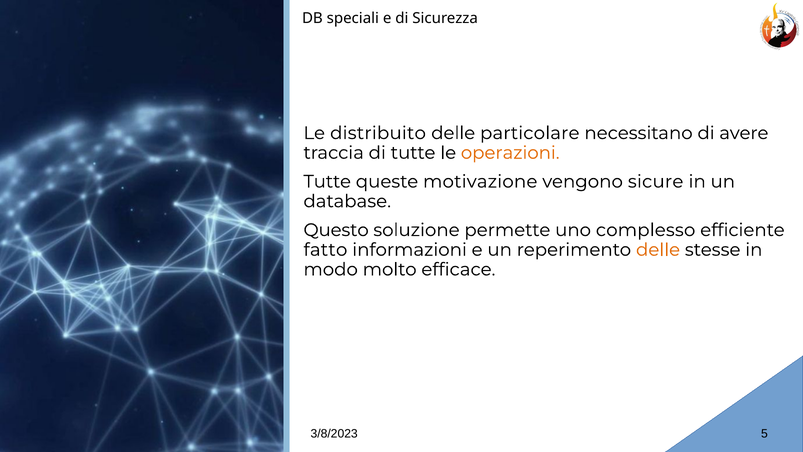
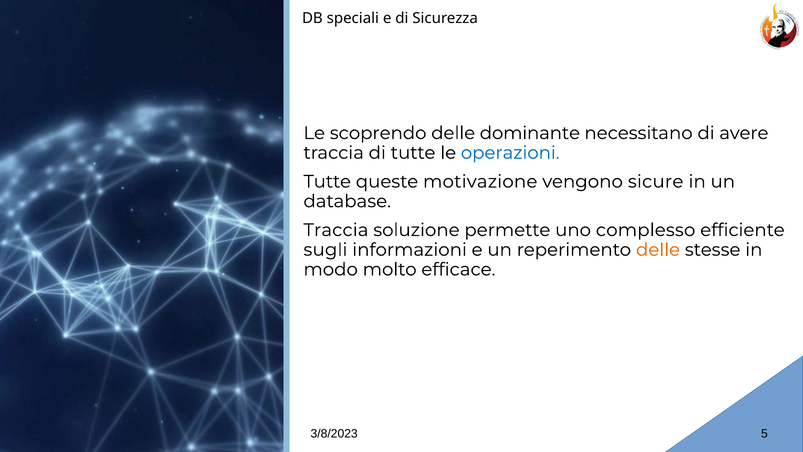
distribuito: distribuito -> scoprendo
particolare: particolare -> dominante
operazioni colour: orange -> blue
Questo at (336, 230): Questo -> Traccia
fatto: fatto -> sugli
